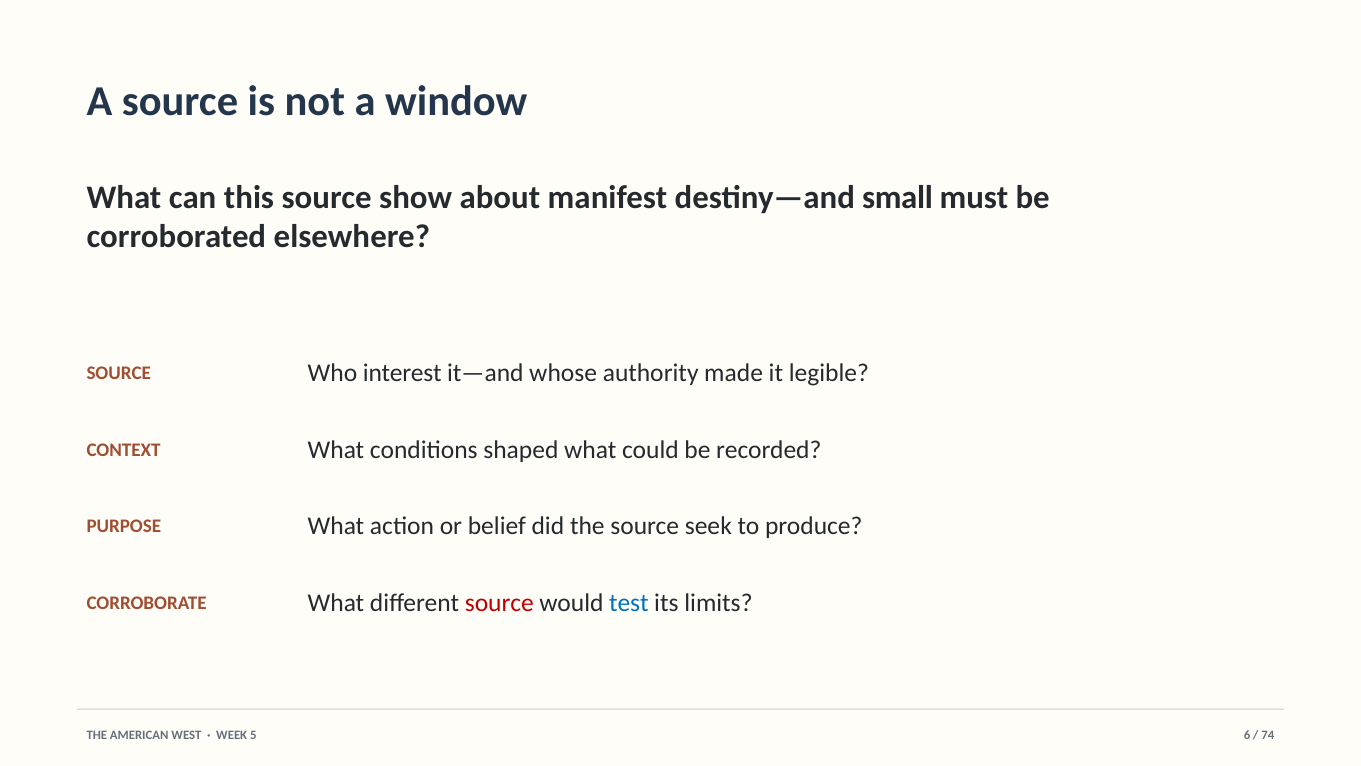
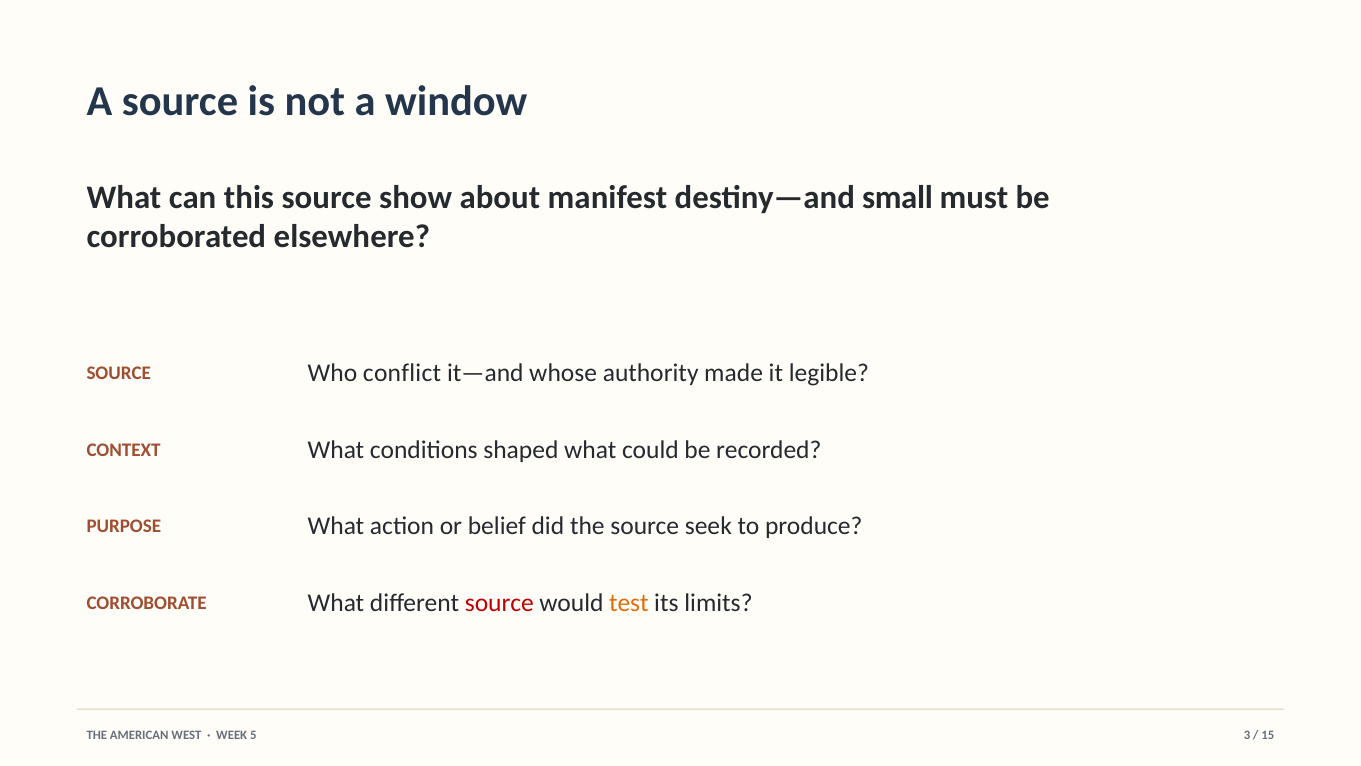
interest: interest -> conflict
test colour: blue -> orange
6: 6 -> 3
74: 74 -> 15
